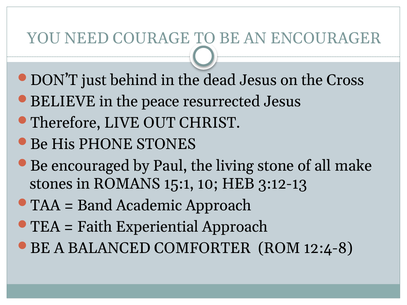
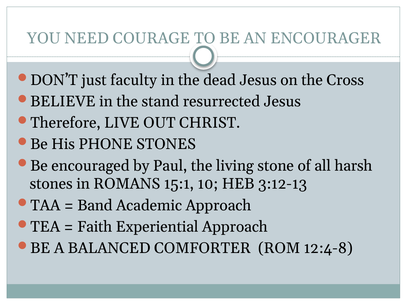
behind: behind -> faculty
peace: peace -> stand
make: make -> harsh
